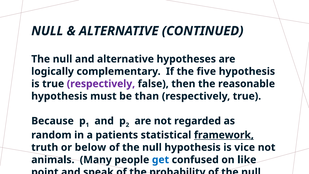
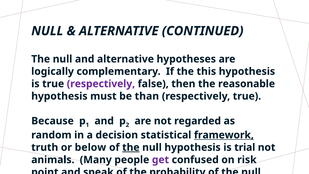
five: five -> this
patients: patients -> decision
the at (131, 147) underline: none -> present
vice: vice -> trial
get colour: blue -> purple
like: like -> risk
